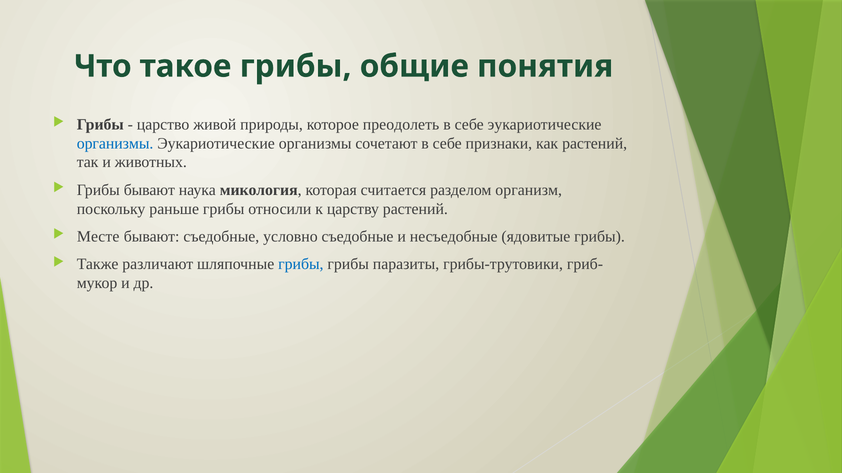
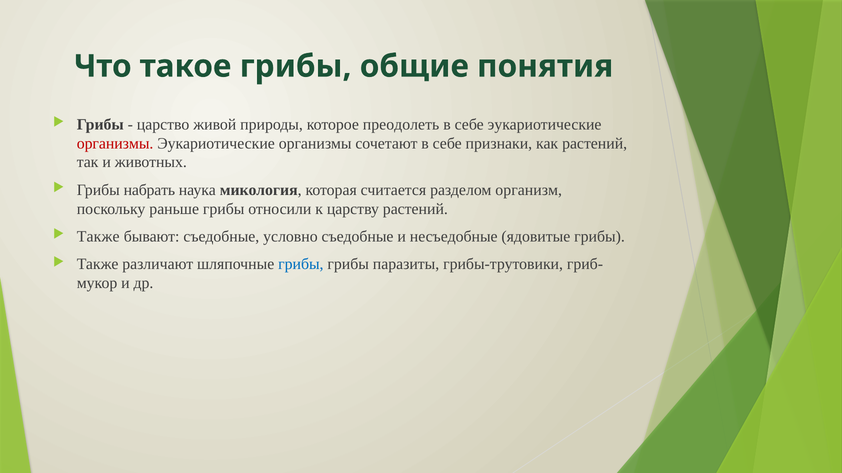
организмы at (115, 143) colour: blue -> red
Грибы бывают: бывают -> набрать
Месте at (98, 237): Месте -> Также
